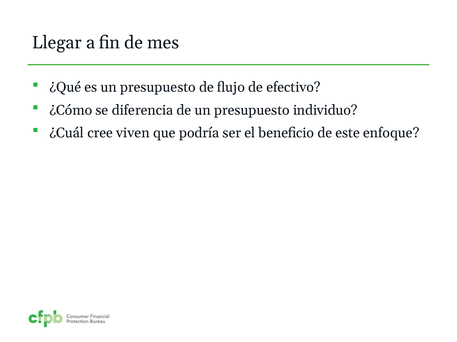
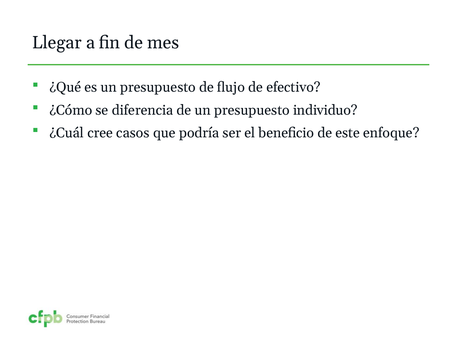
viven: viven -> casos
